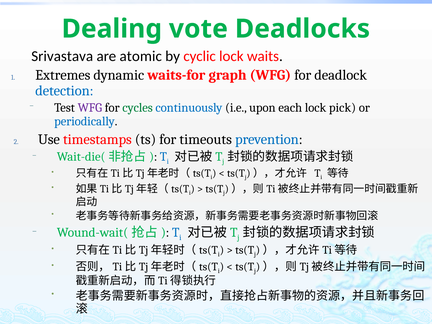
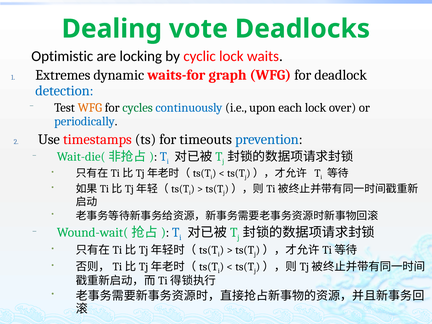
Srivastava: Srivastava -> Optimistic
atomic: atomic -> locking
WFG at (90, 108) colour: purple -> orange
pick: pick -> over
